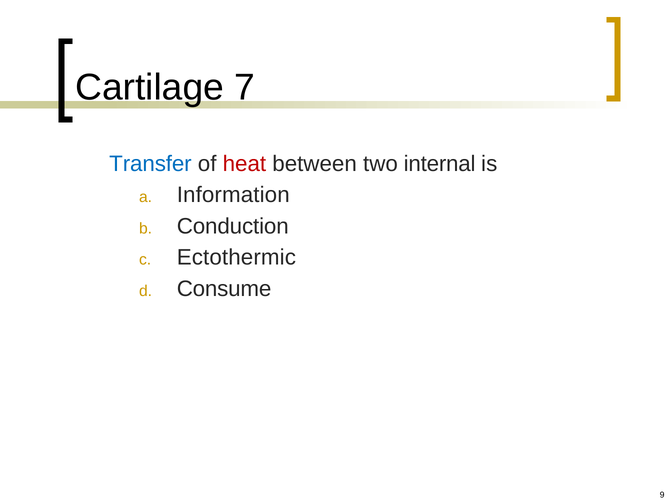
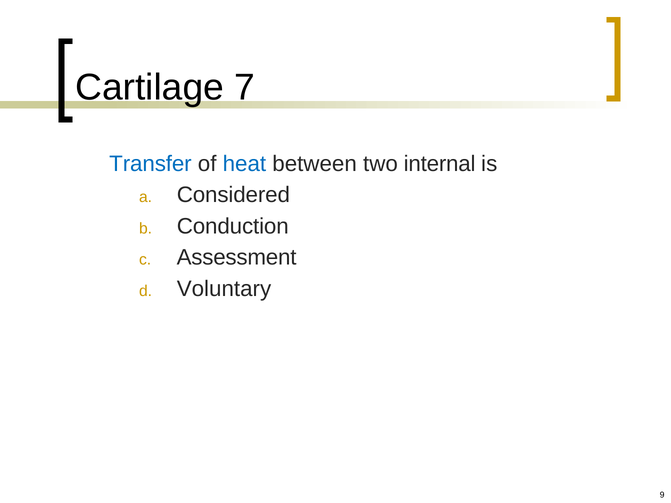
heat colour: red -> blue
Information: Information -> Considered
Ectothermic: Ectothermic -> Assessment
Consume: Consume -> Voluntary
